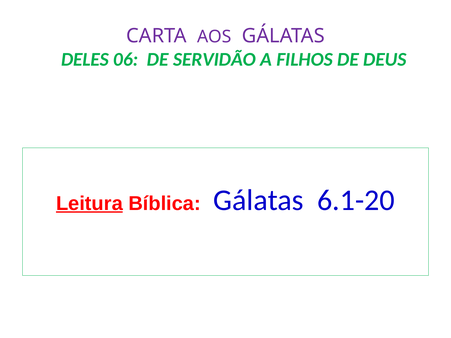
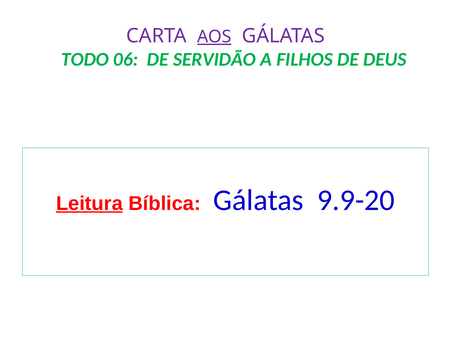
AOS underline: none -> present
DELES: DELES -> TODO
6.1-20: 6.1-20 -> 9.9-20
